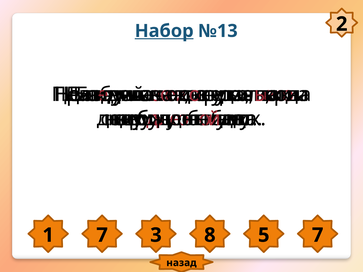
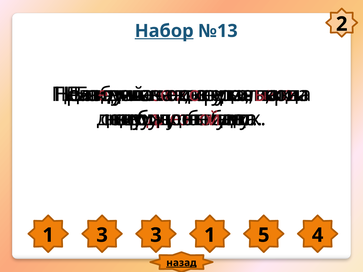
1 7: 7 -> 3
3 8: 8 -> 1
5 7: 7 -> 4
назад underline: none -> present
